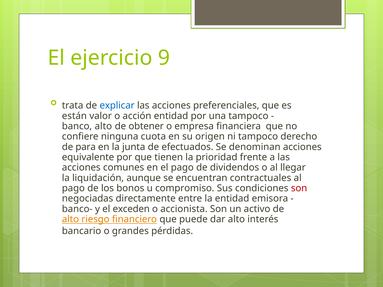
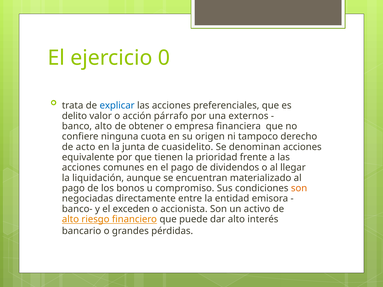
9: 9 -> 0
están: están -> delito
acción entidad: entidad -> párrafo
una tampoco: tampoco -> externos
para: para -> acto
efectuados: efectuados -> cuasidelito
contractuales: contractuales -> materializado
son at (299, 188) colour: red -> orange
